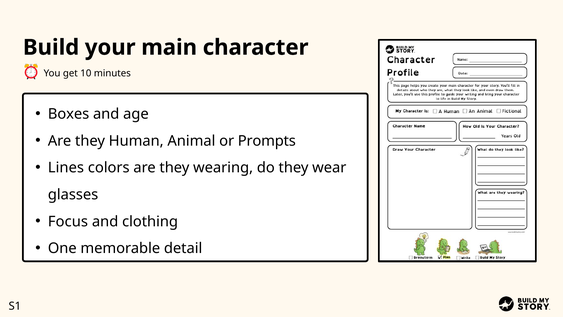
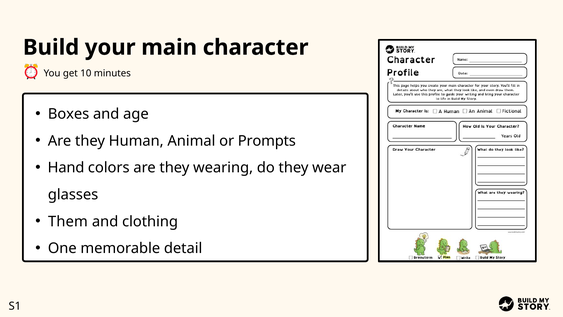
Lines: Lines -> Hand
Focus: Focus -> Them
